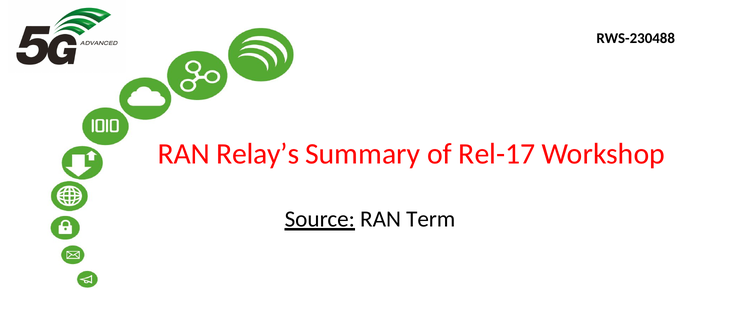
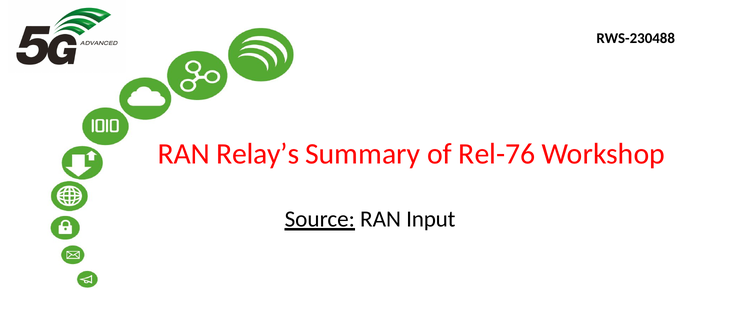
Rel-17: Rel-17 -> Rel-76
Term: Term -> Input
